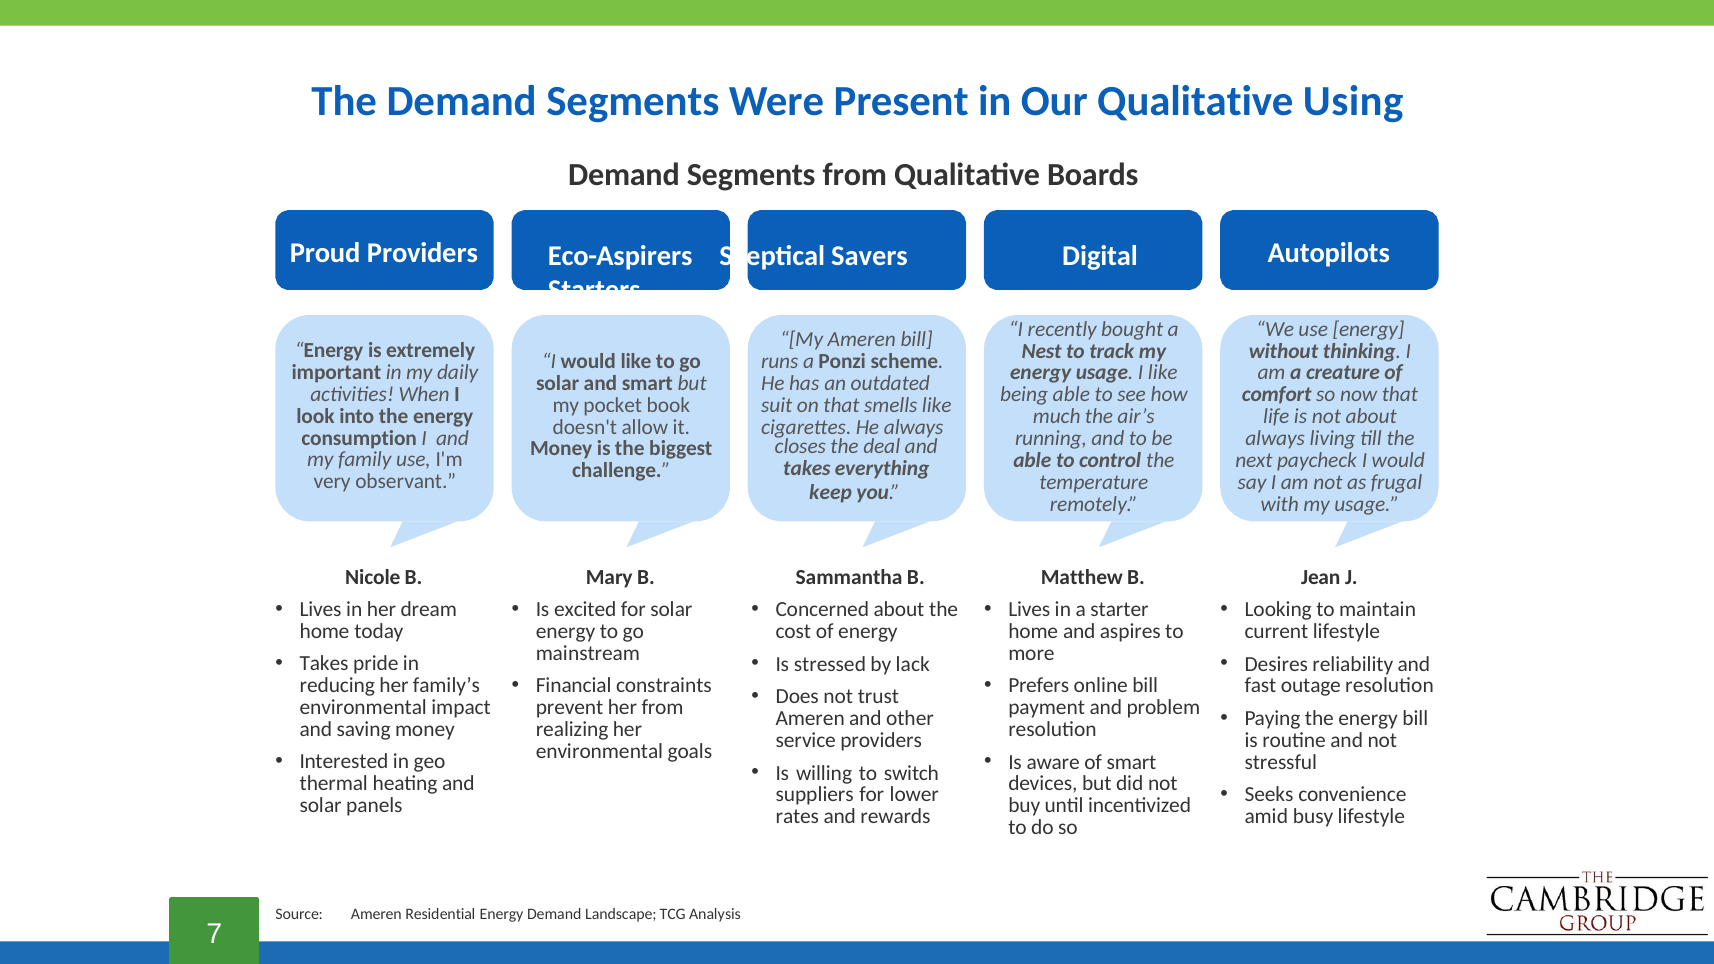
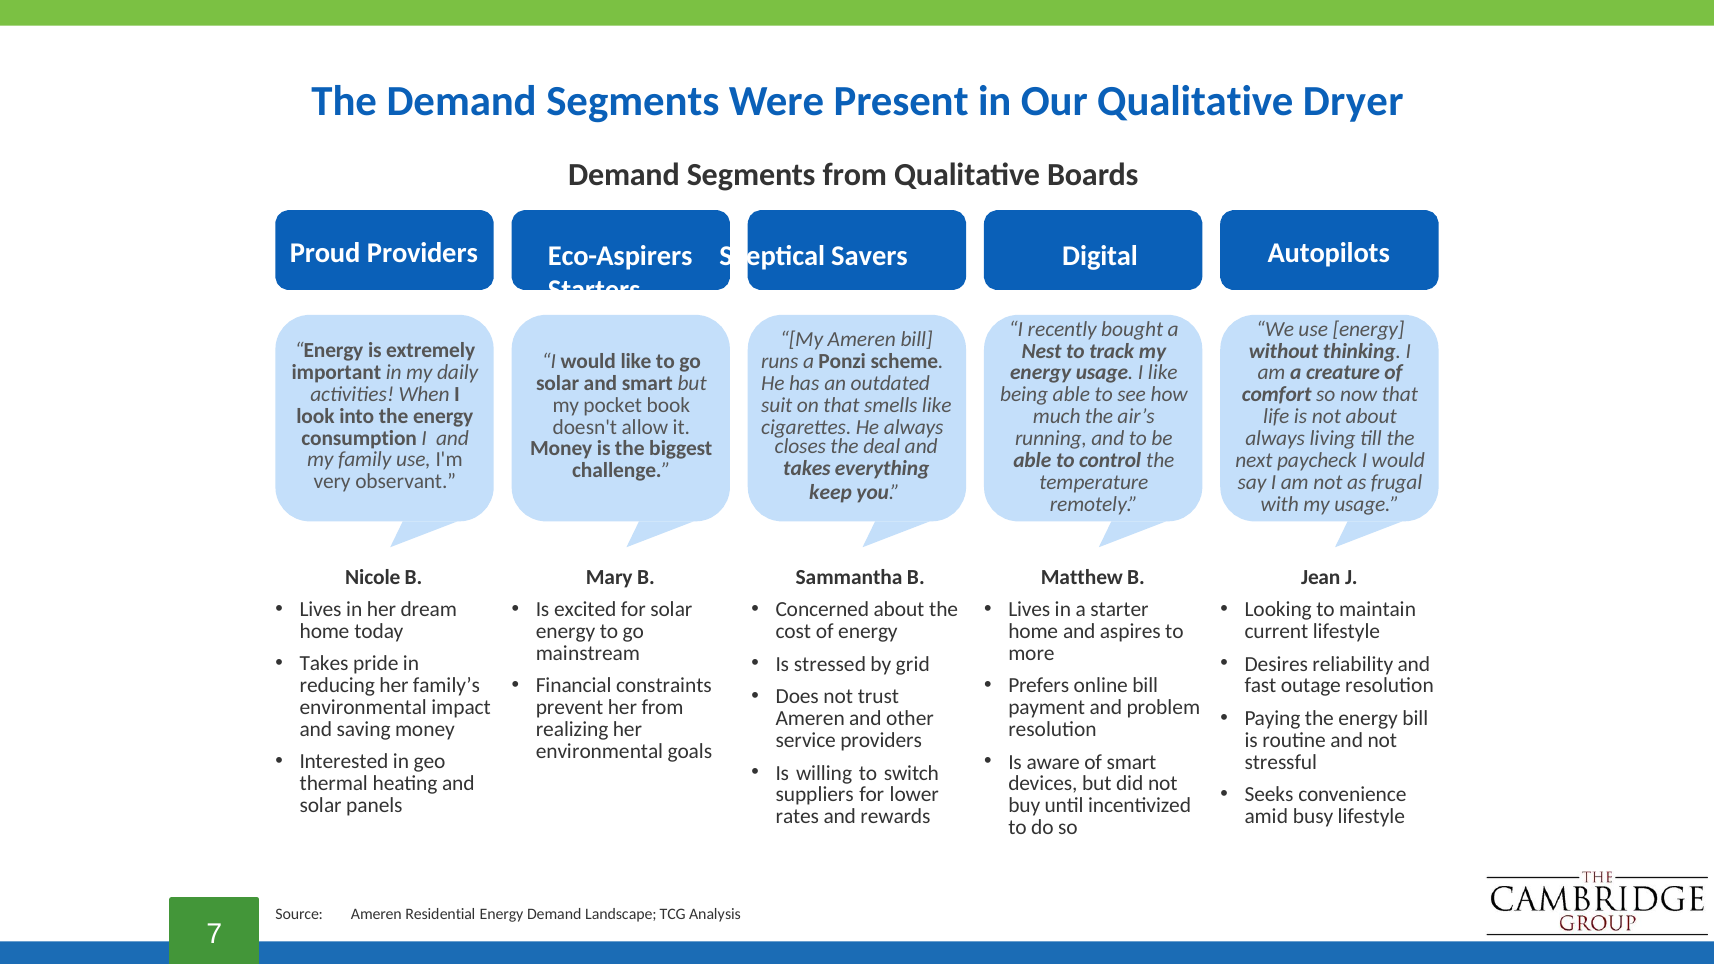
Using: Using -> Dryer
lack: lack -> grid
